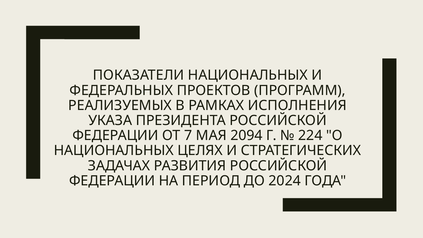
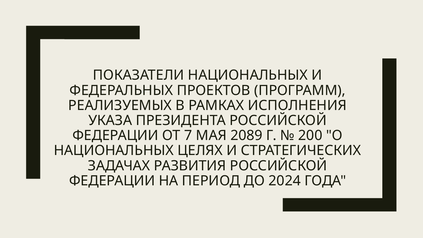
2094: 2094 -> 2089
224: 224 -> 200
